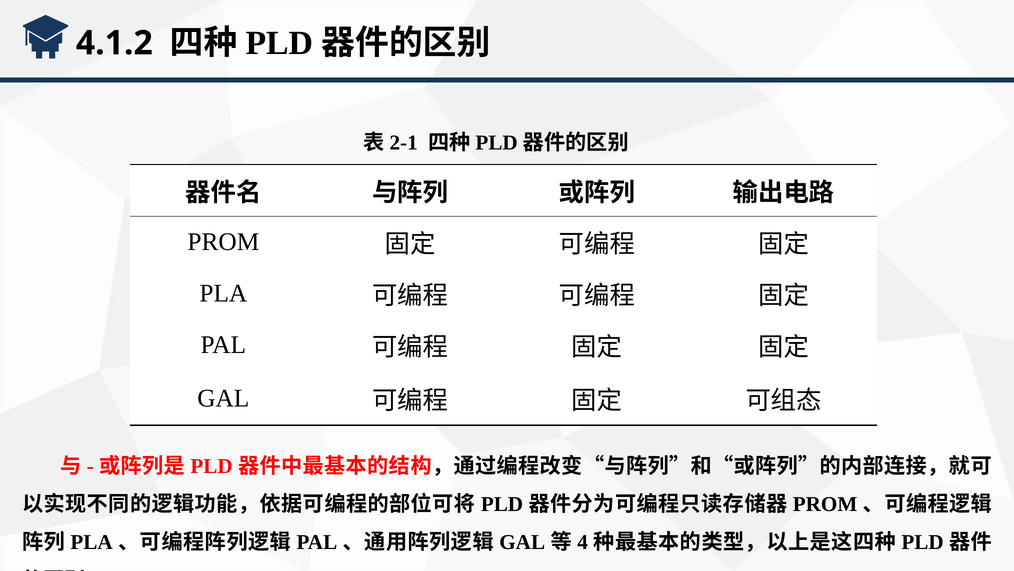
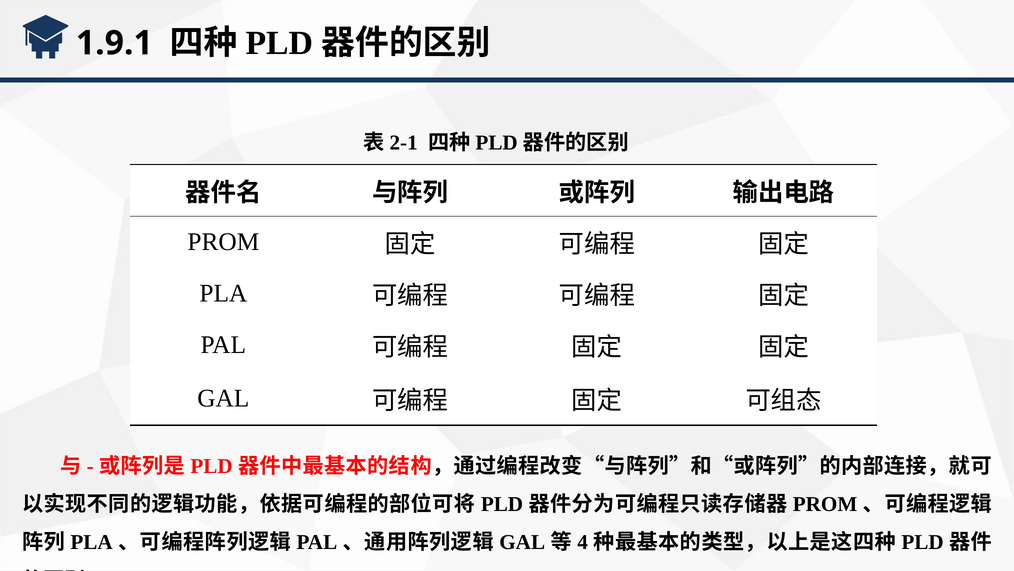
4.1.2: 4.1.2 -> 1.9.1
